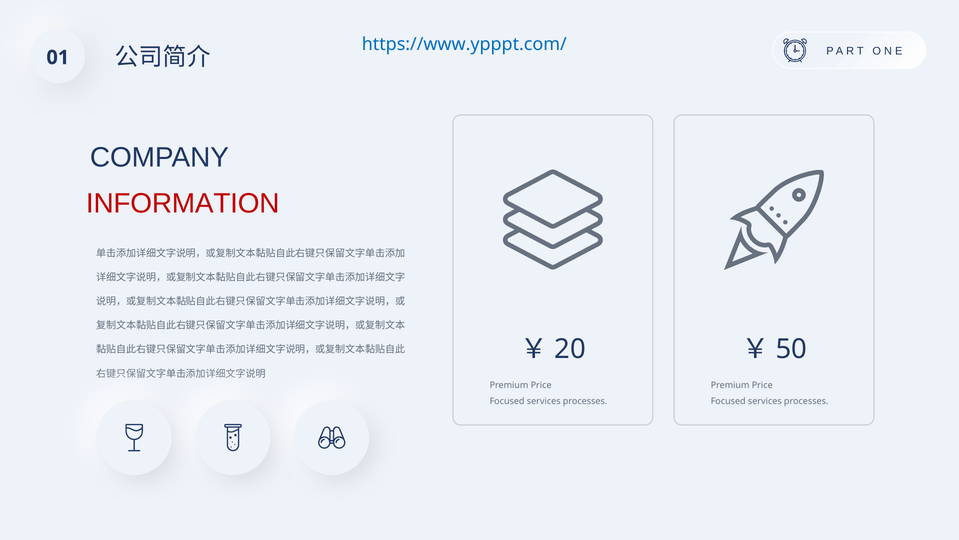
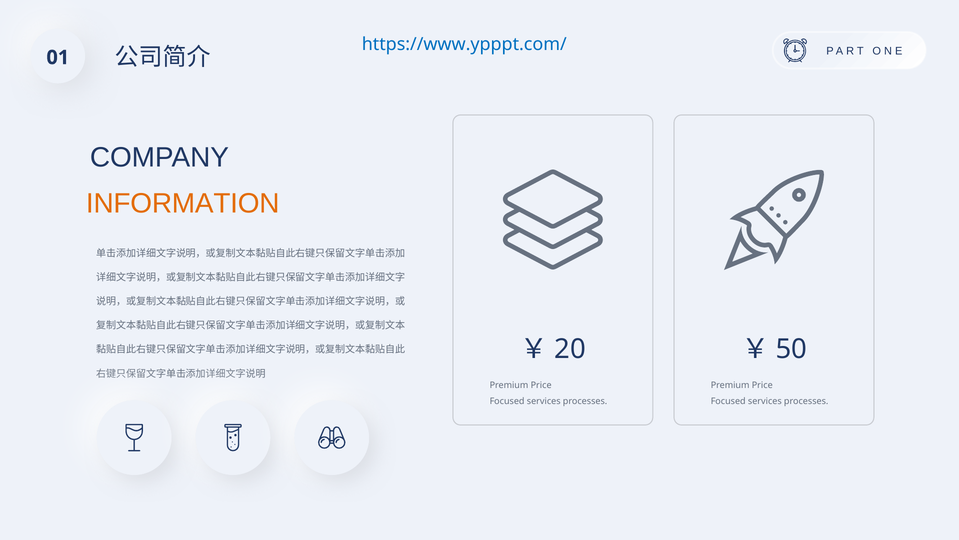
INFORMATION colour: red -> orange
